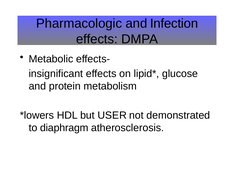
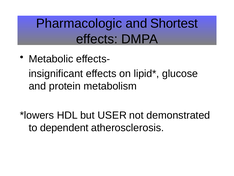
Infection: Infection -> Shortest
diaphragm: diaphragm -> dependent
